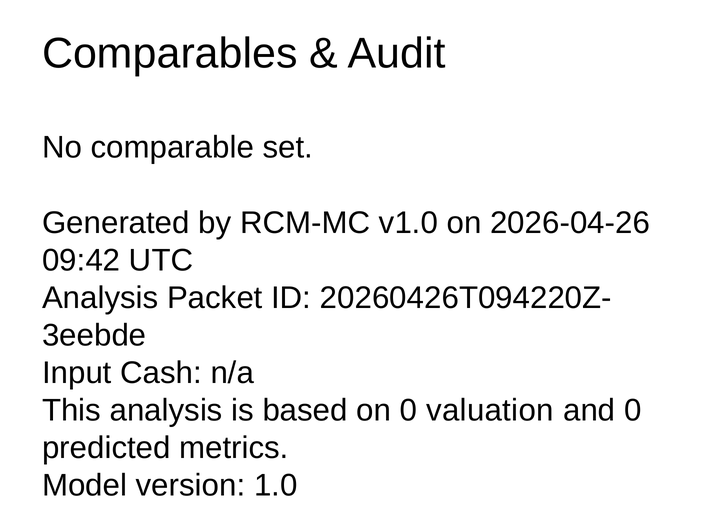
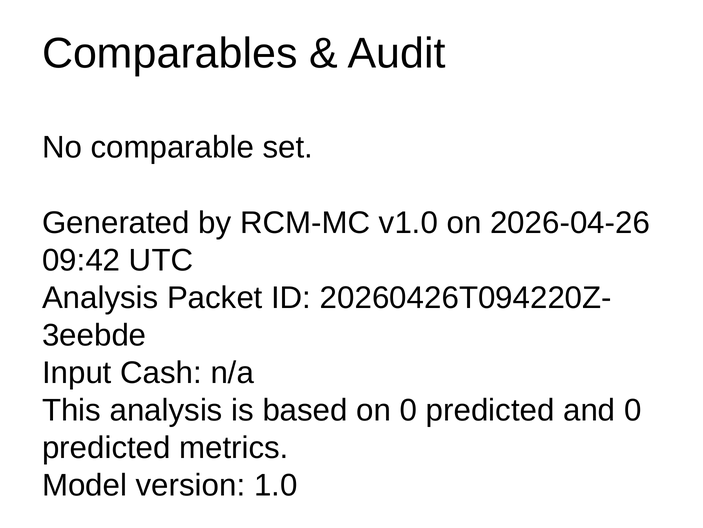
on 0 valuation: valuation -> predicted
